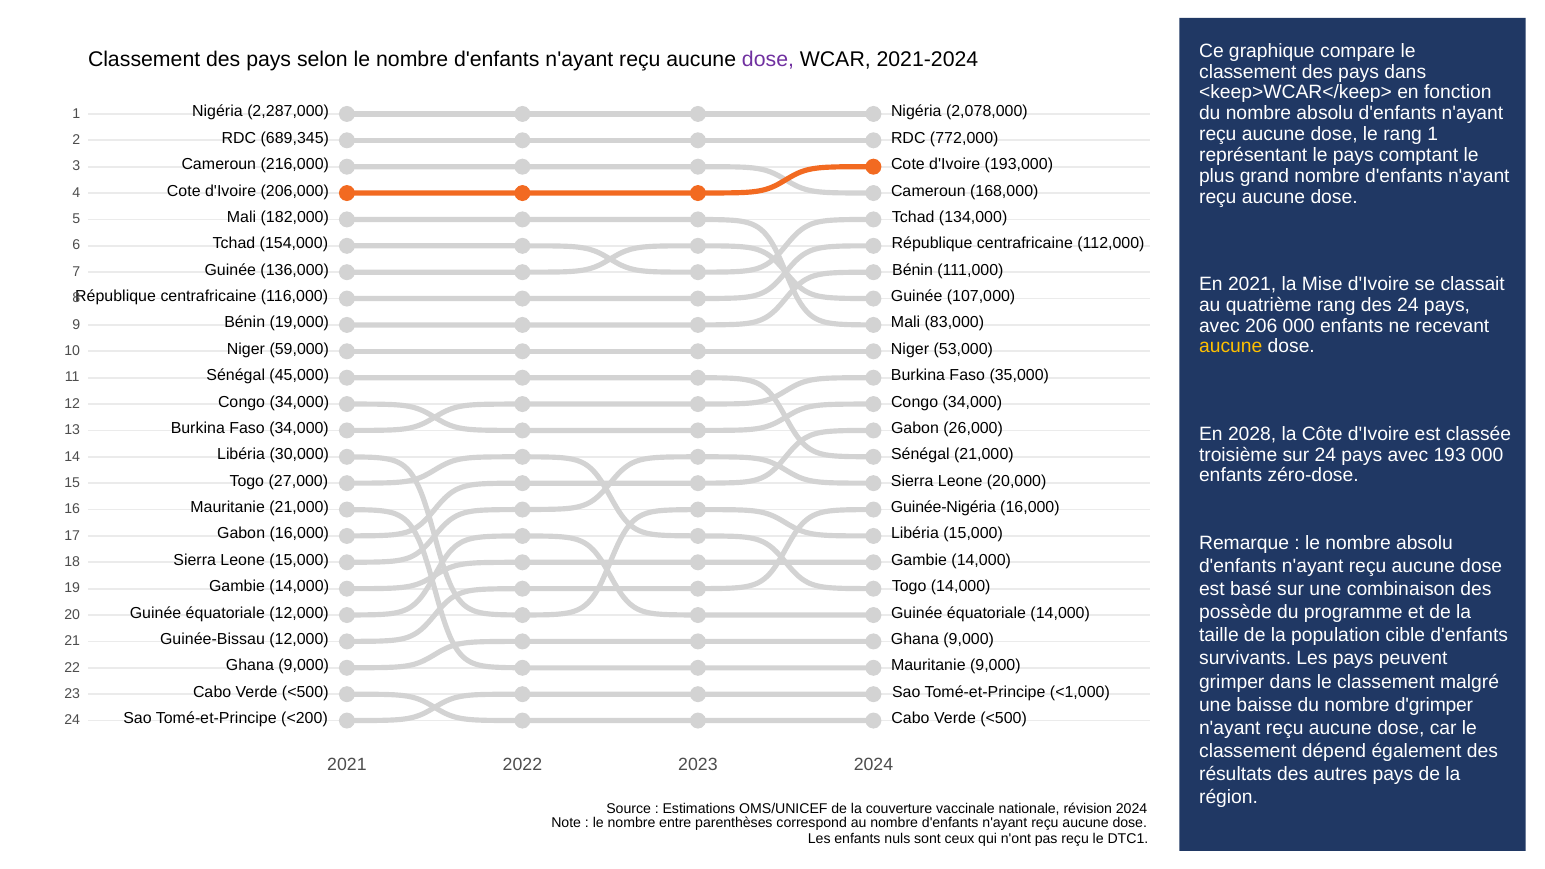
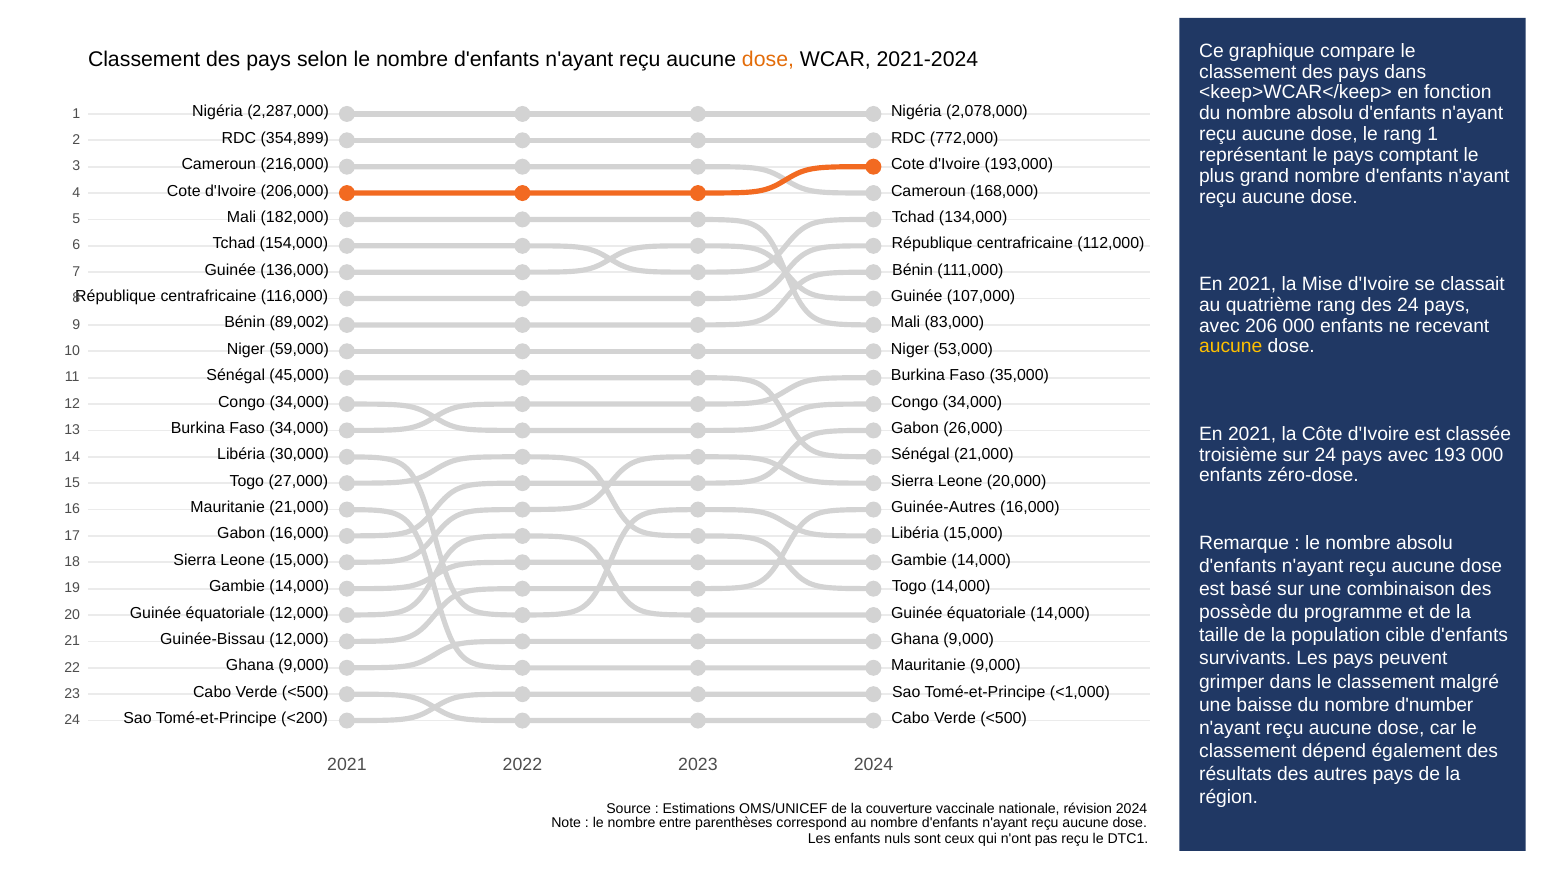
dose at (768, 60) colour: purple -> orange
689,345: 689,345 -> 354,899
19,000: 19,000 -> 89,002
2028 at (1252, 434): 2028 -> 2021
Guinée-Nigéria: Guinée-Nigéria -> Guinée-Autres
d'grimper: d'grimper -> d'number
